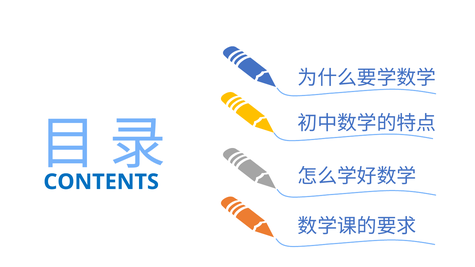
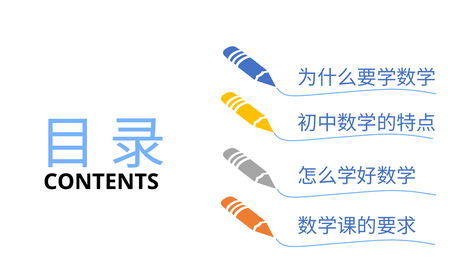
CONTENTS colour: blue -> black
